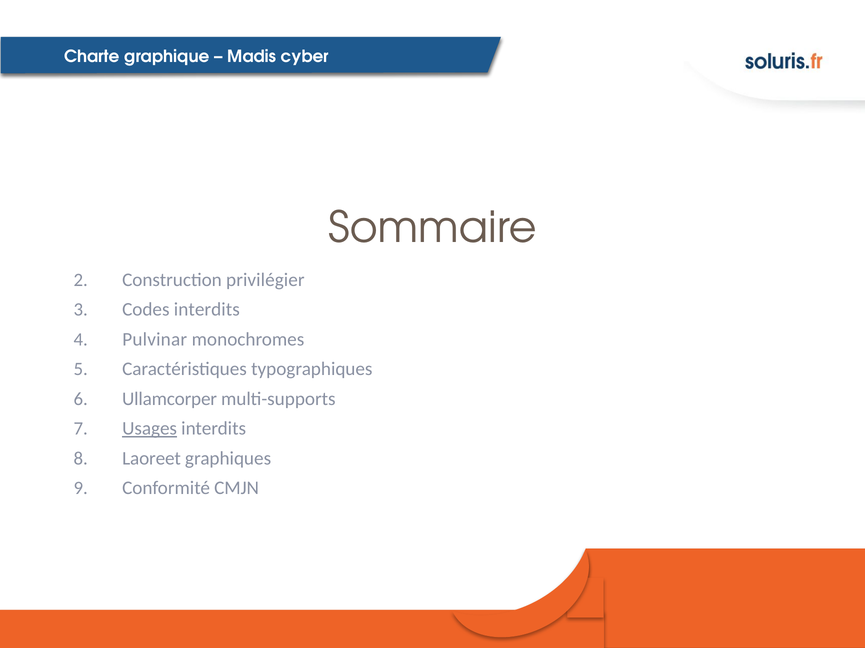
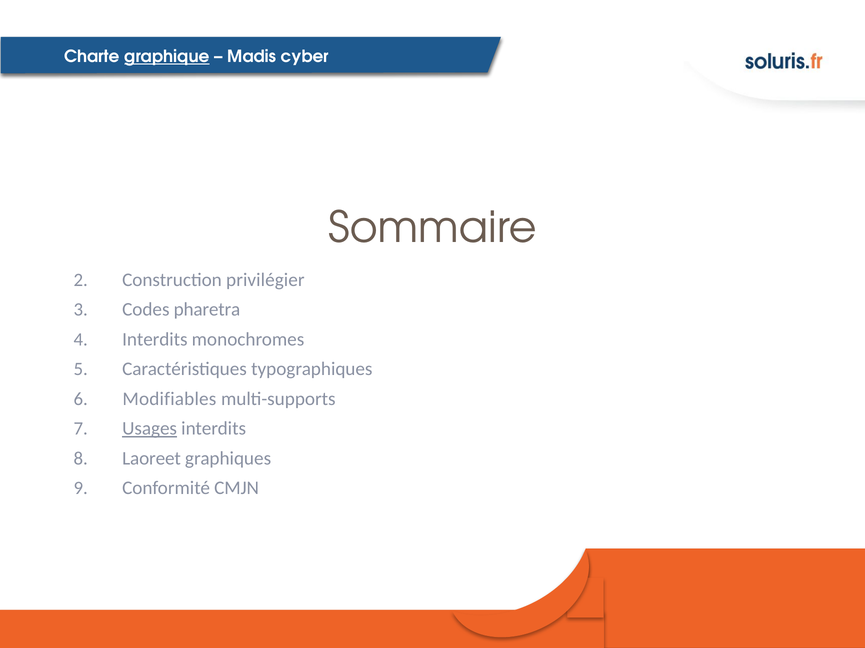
graphique underline: none -> present
Codes interdits: interdits -> pharetra
Pulvinar at (155, 340): Pulvinar -> Interdits
Ullamcorper: Ullamcorper -> Modifiables
